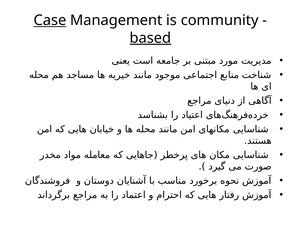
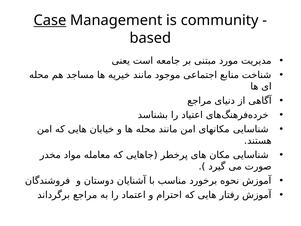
based underline: present -> none
